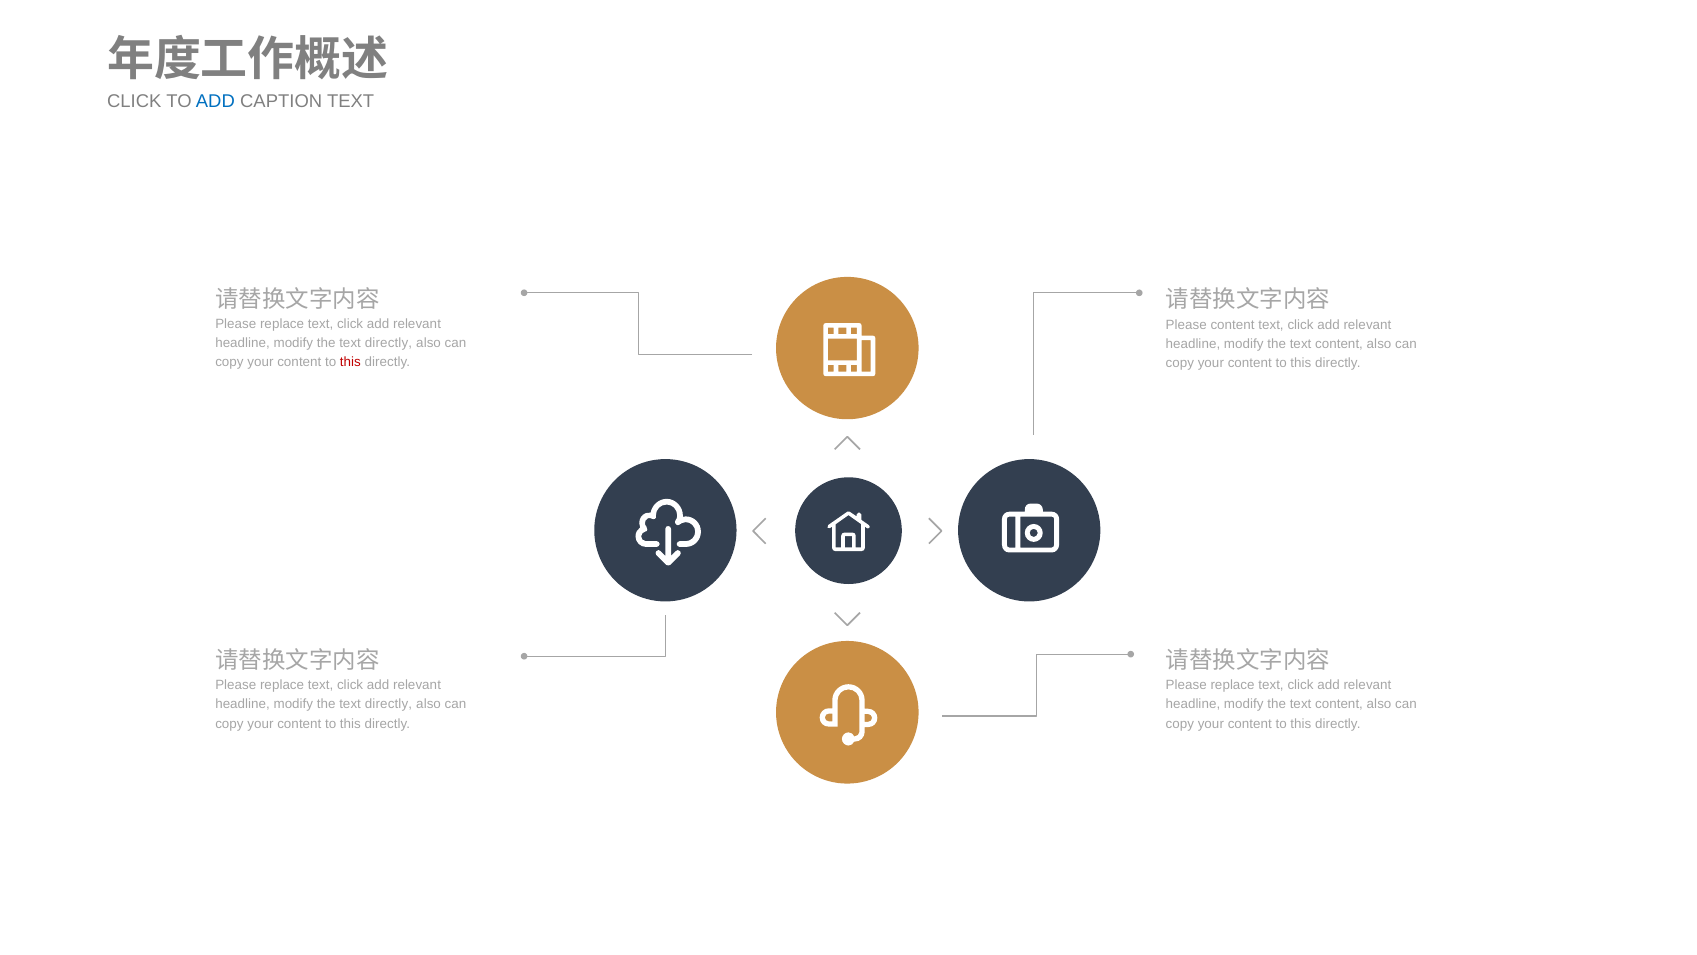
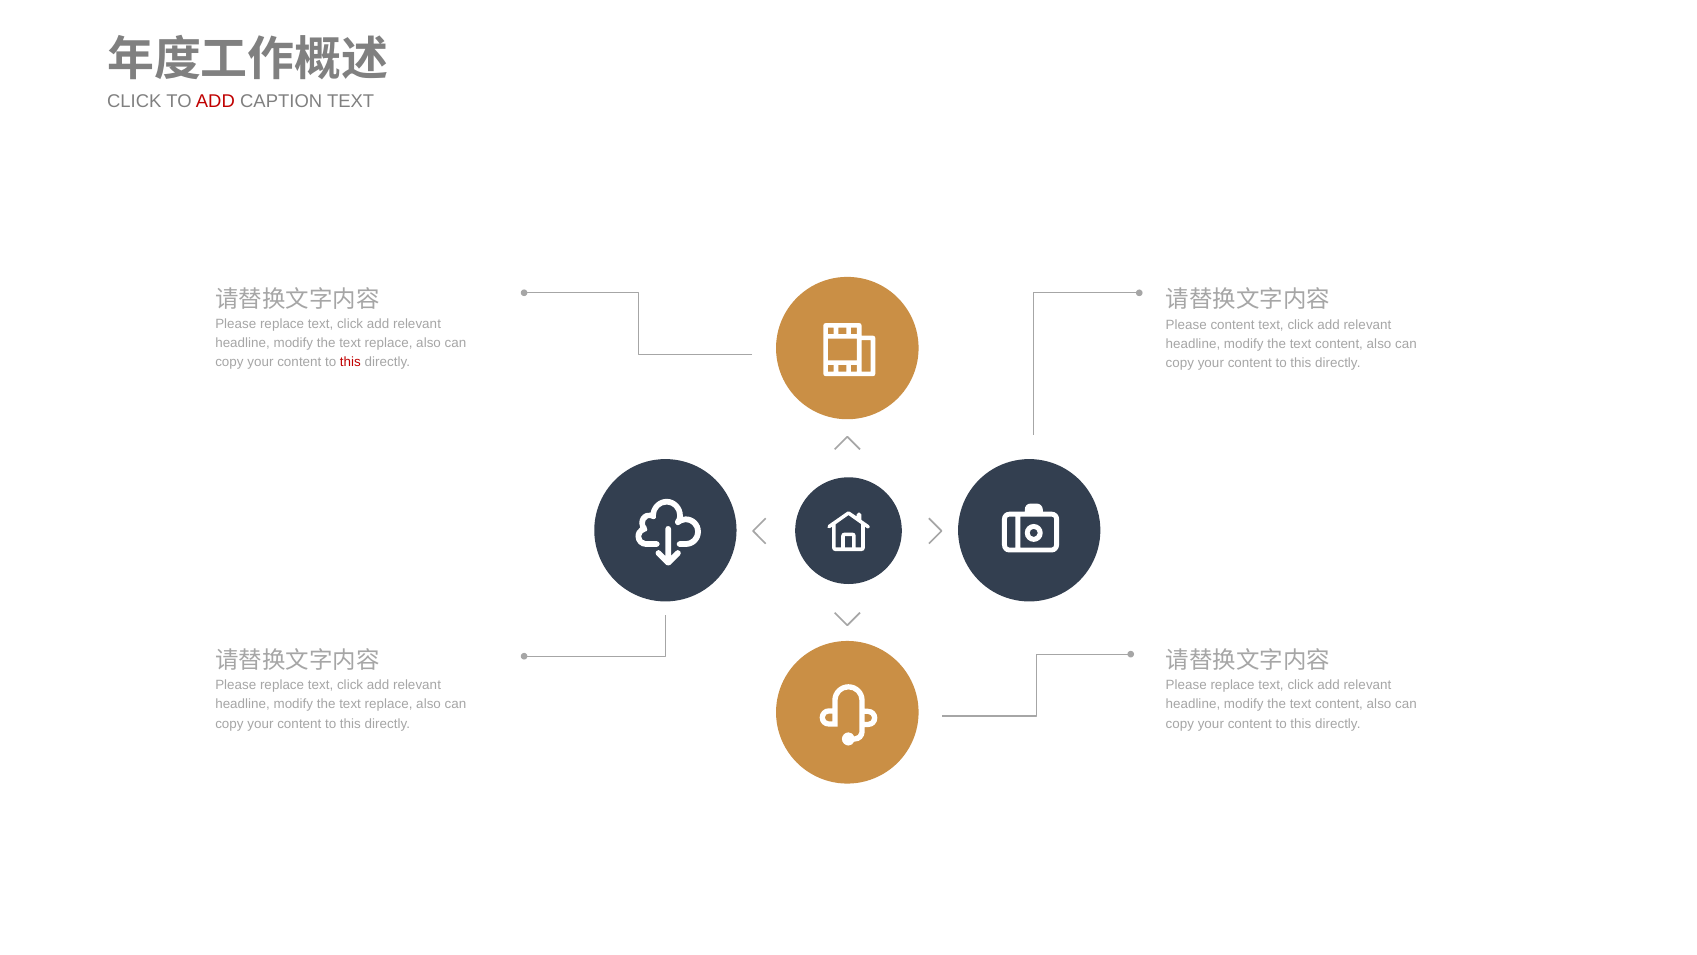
ADD at (215, 101) colour: blue -> red
directly at (389, 343): directly -> replace
directly at (389, 704): directly -> replace
